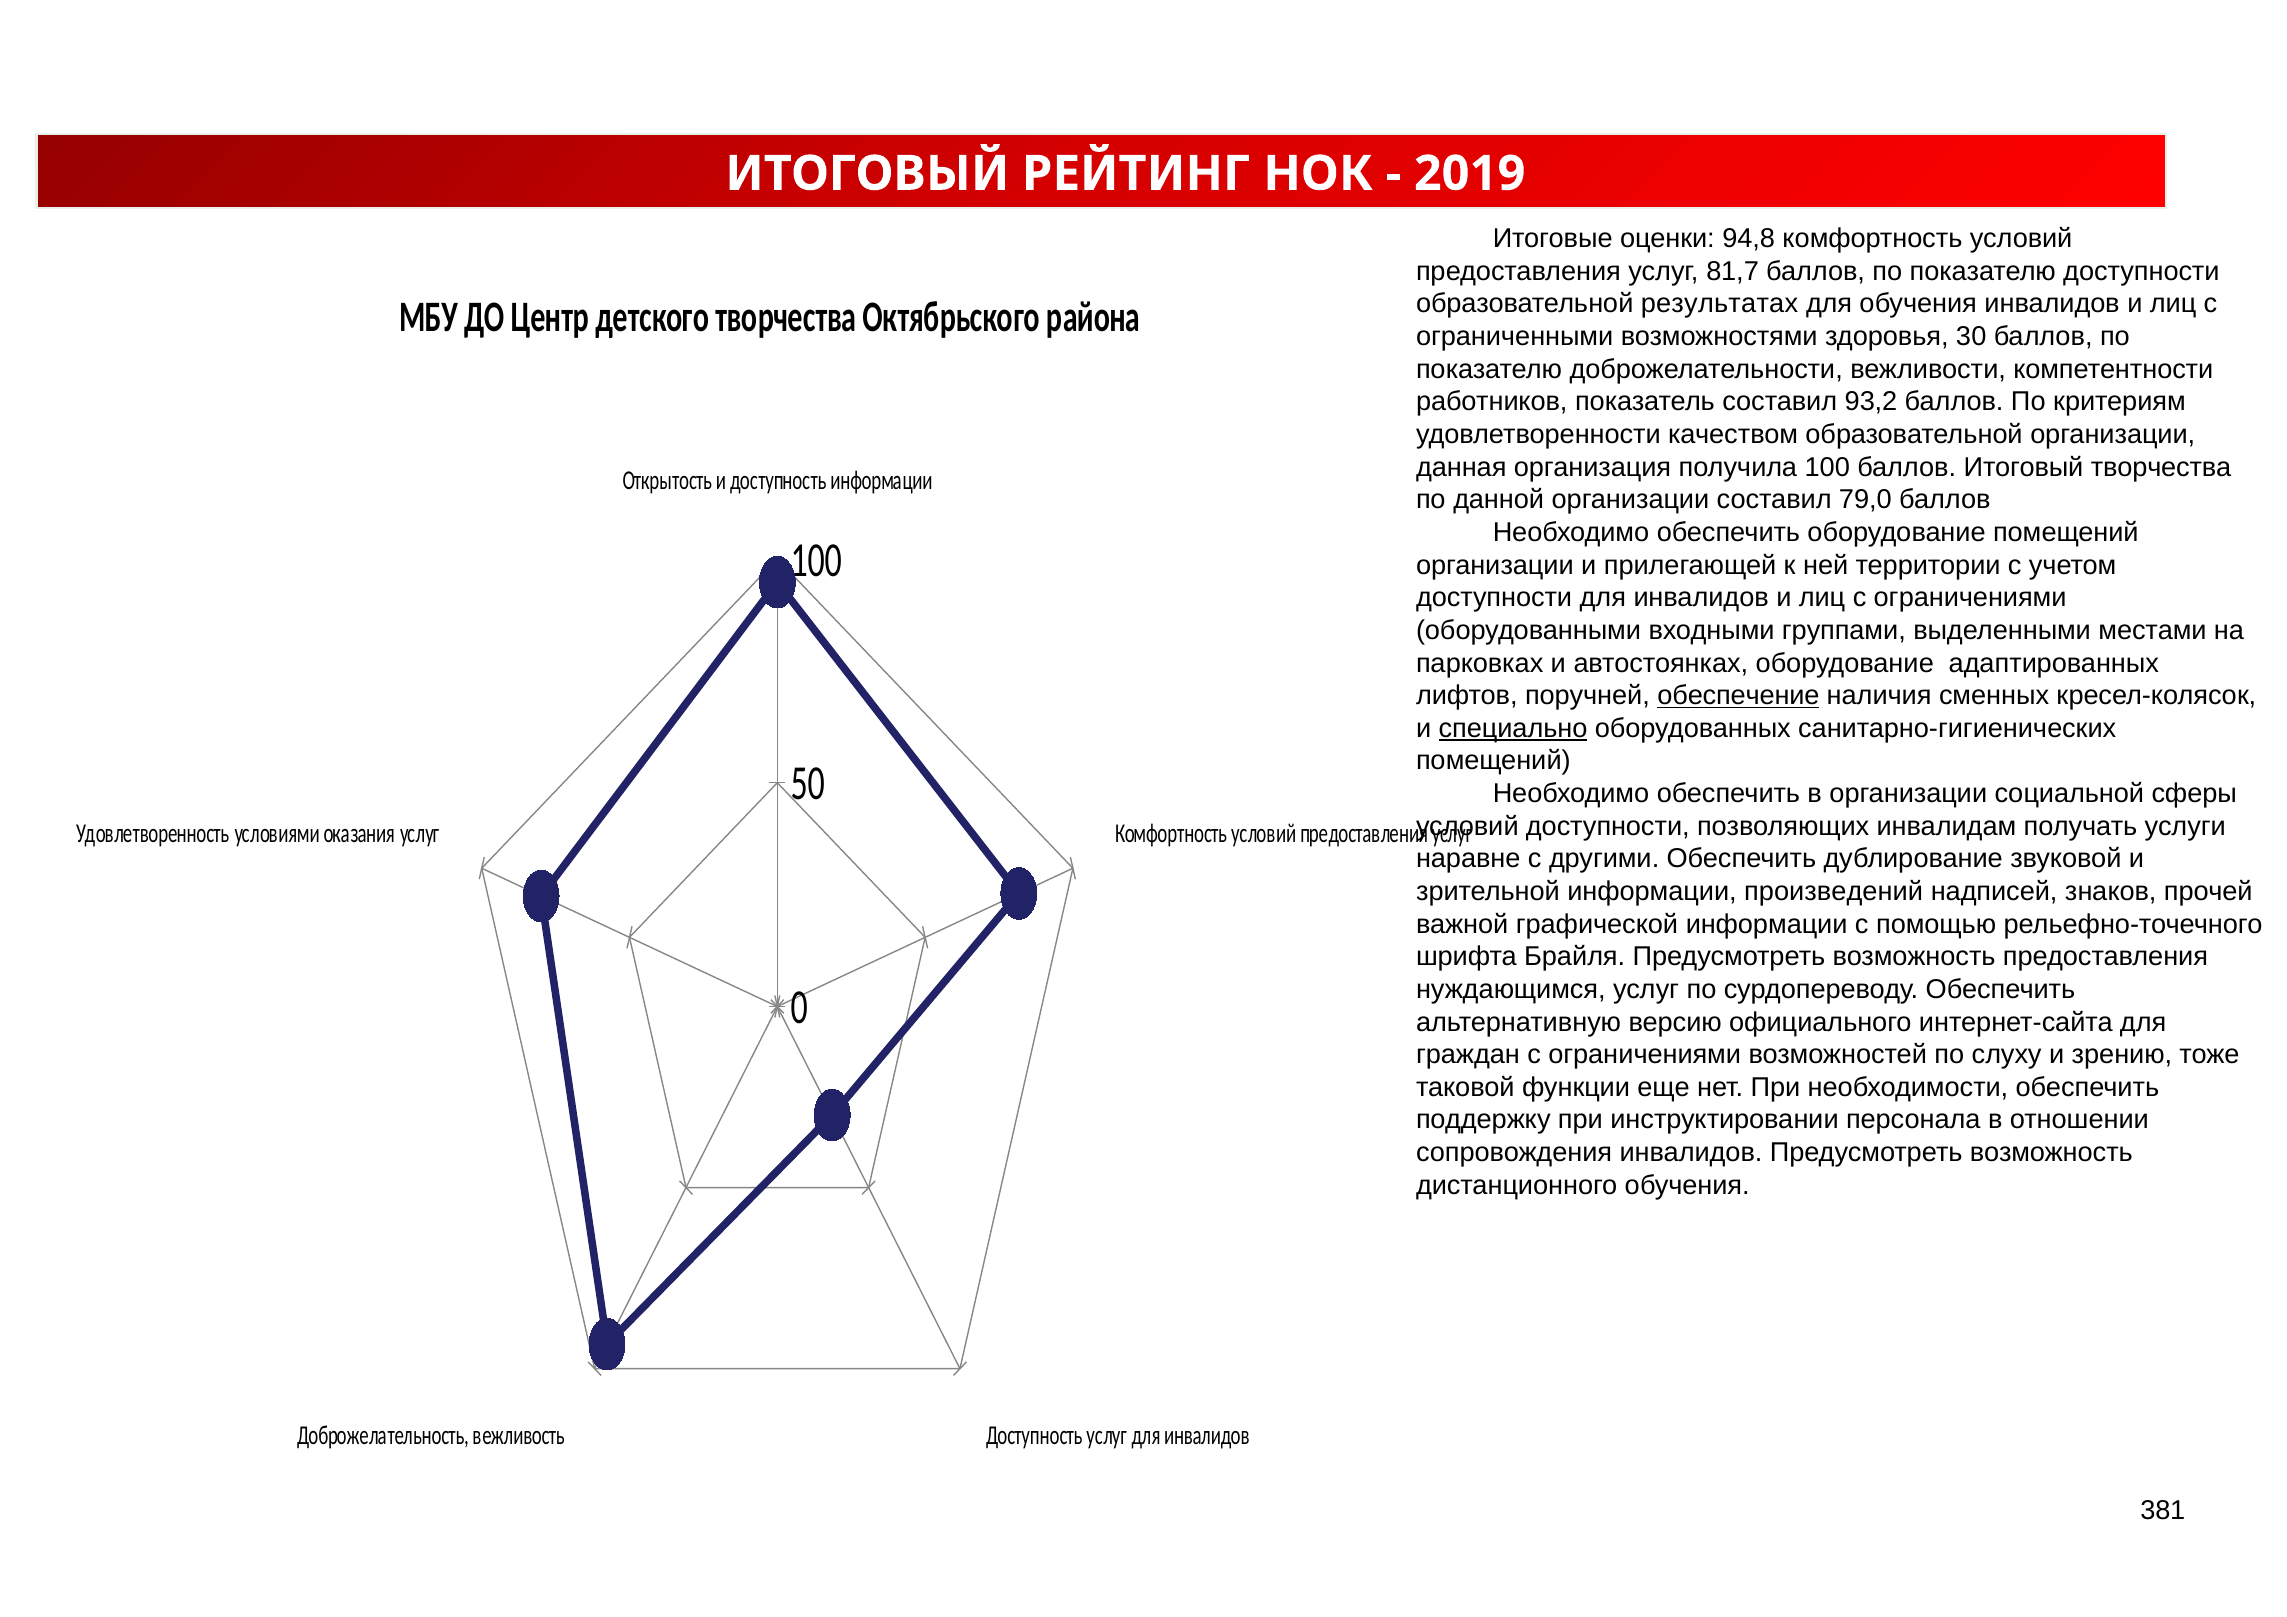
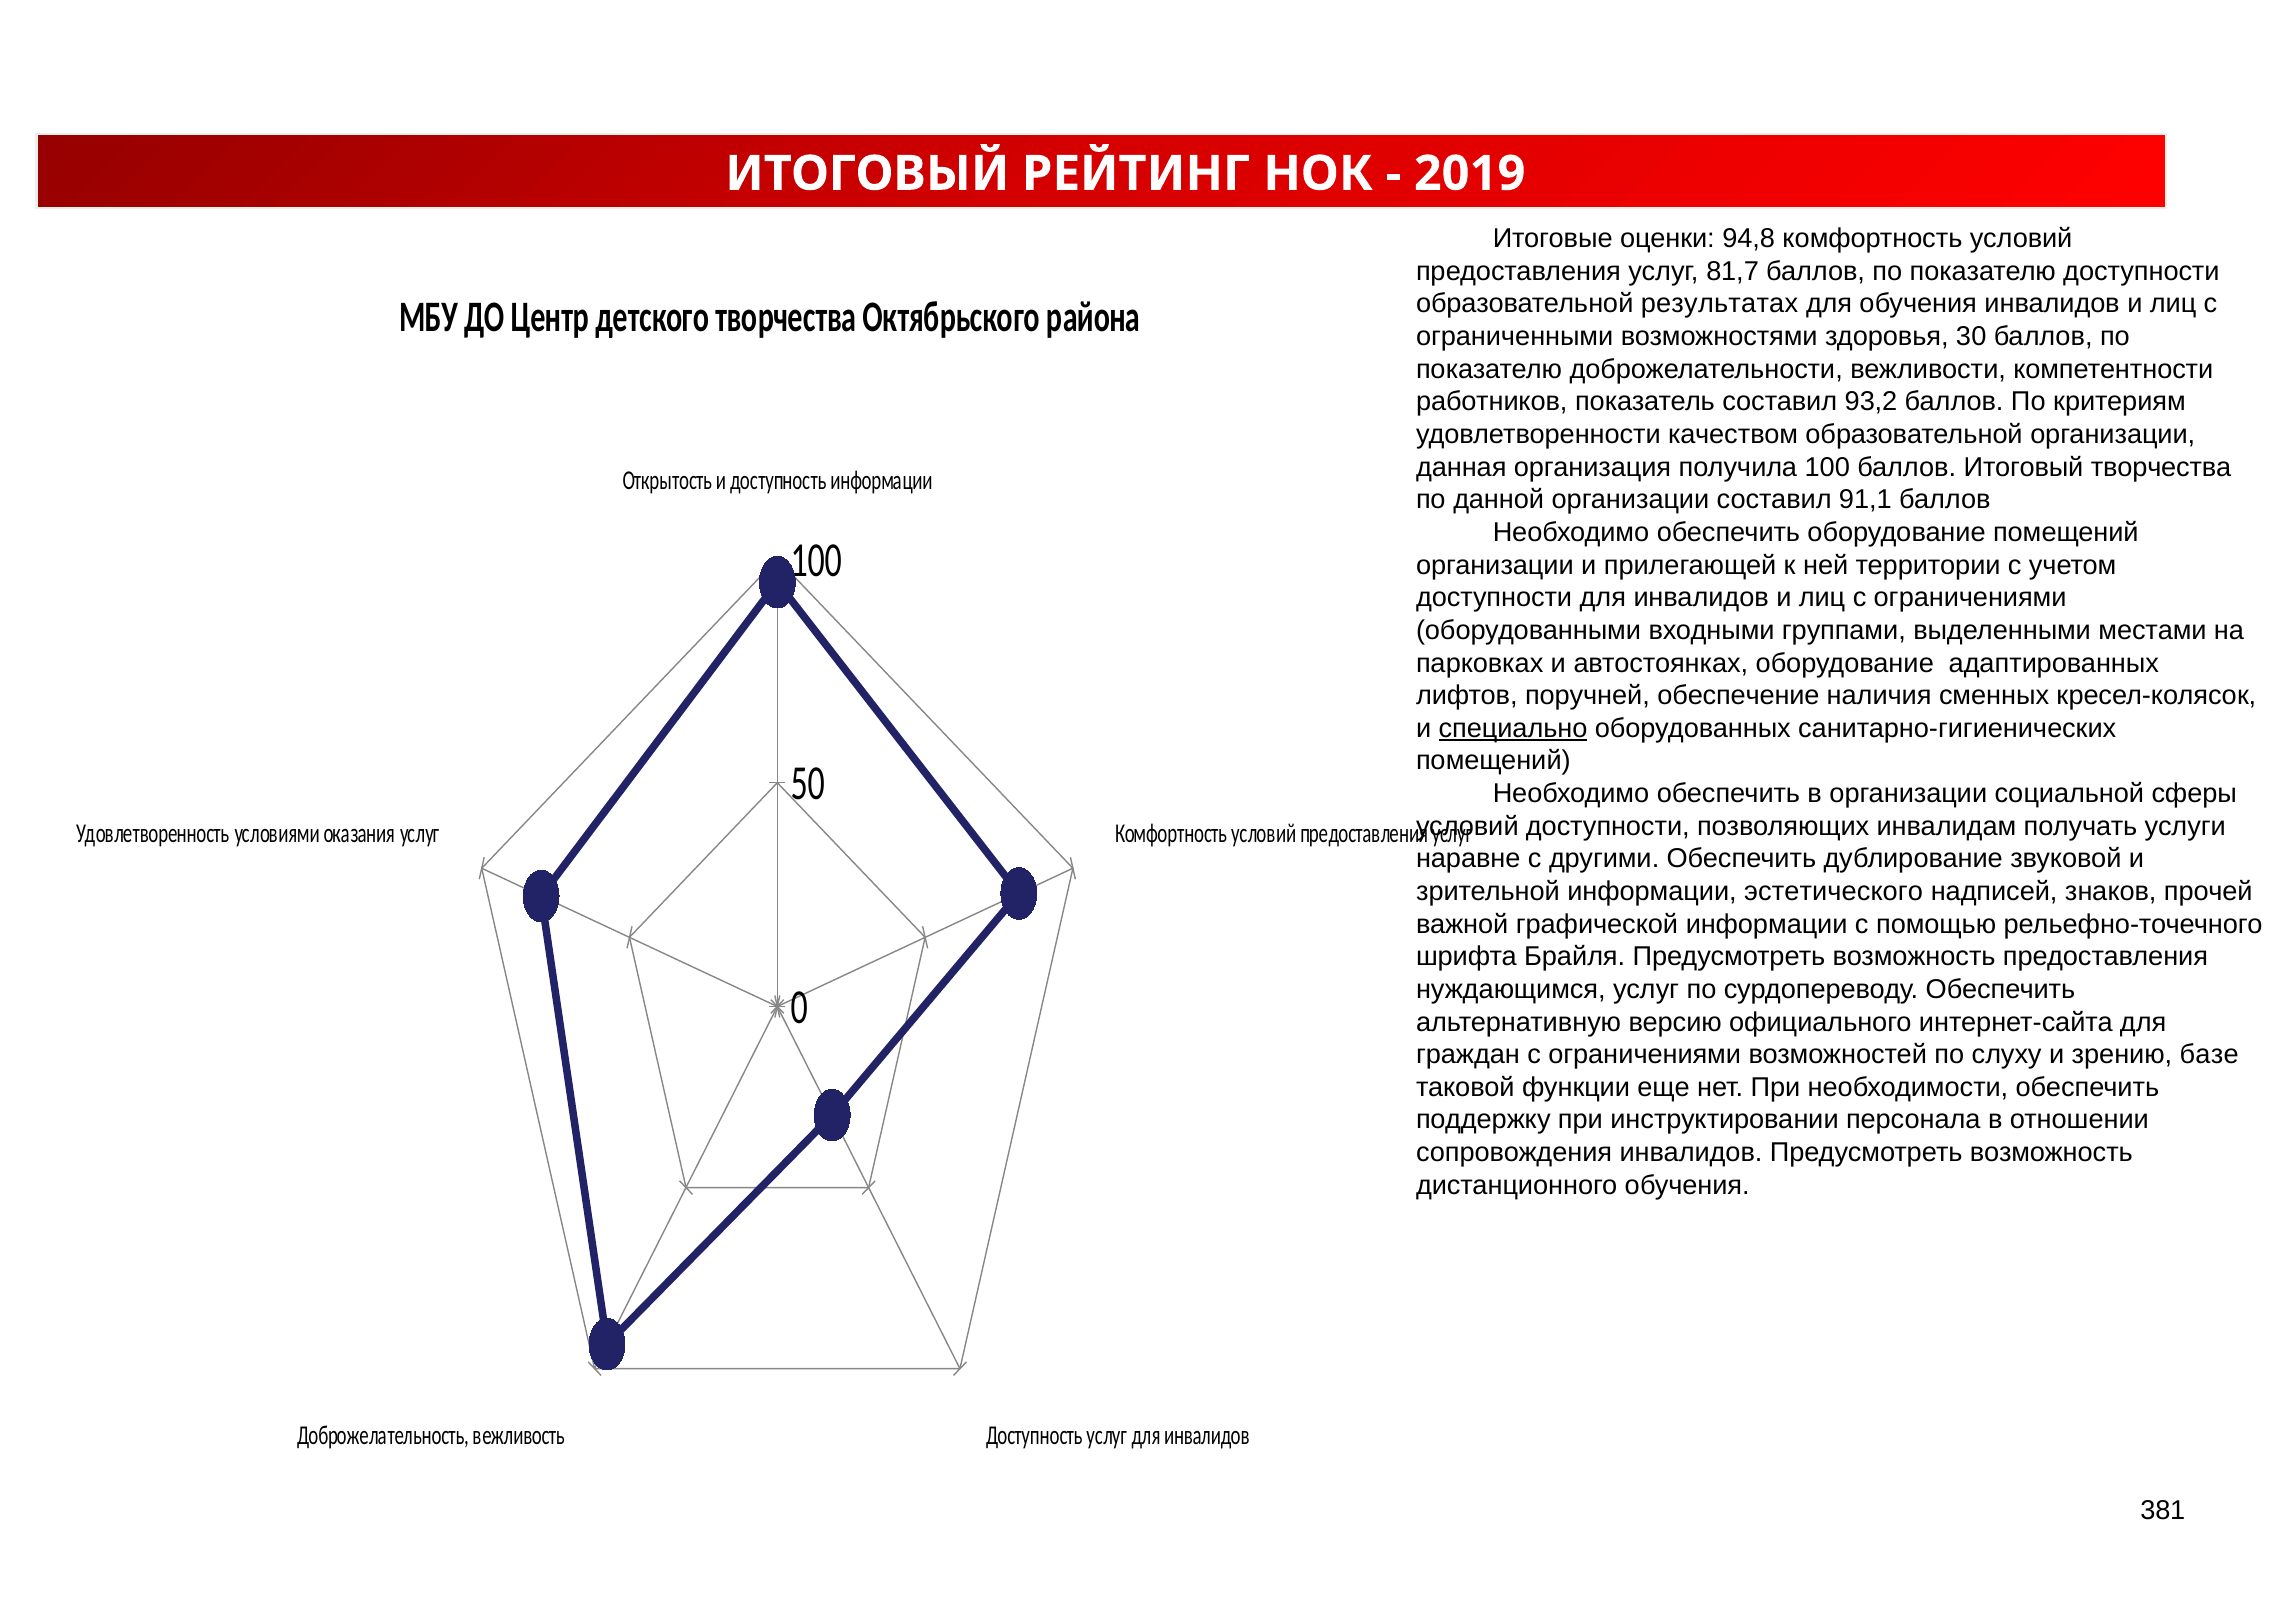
79,0: 79,0 -> 91,1
обеспечение underline: present -> none
произведений: произведений -> эстетического
тоже: тоже -> базе
